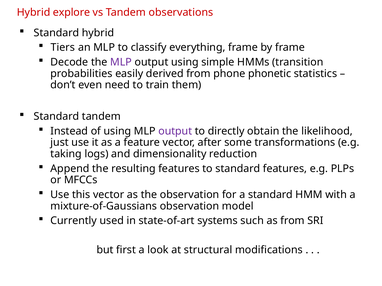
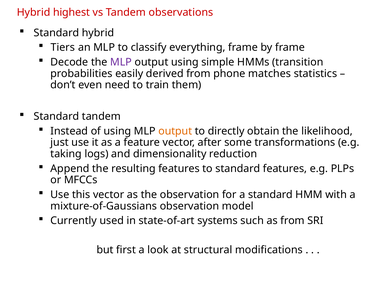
explore: explore -> highest
phonetic: phonetic -> matches
output at (175, 131) colour: purple -> orange
